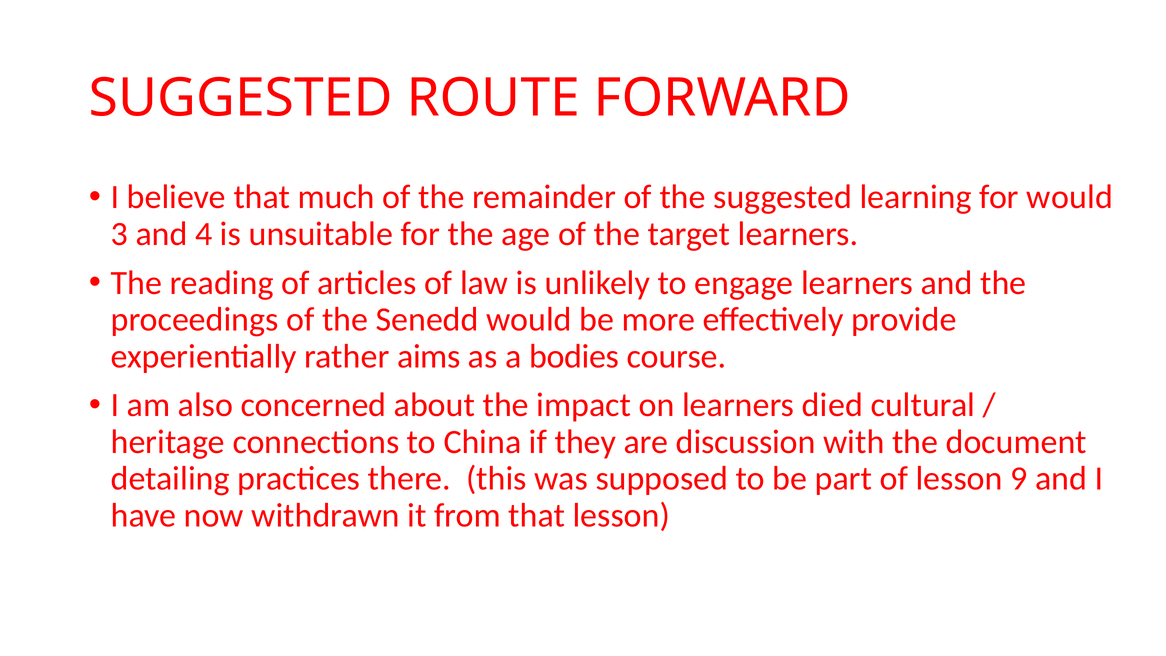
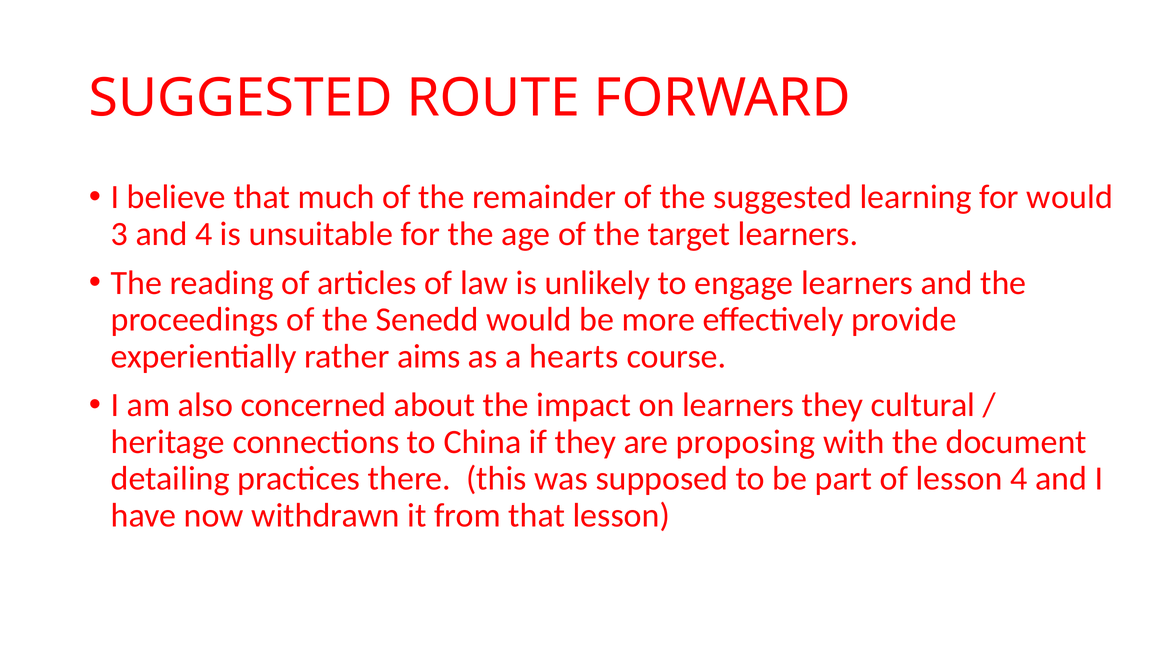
bodies: bodies -> hearts
learners died: died -> they
discussion: discussion -> proposing
lesson 9: 9 -> 4
